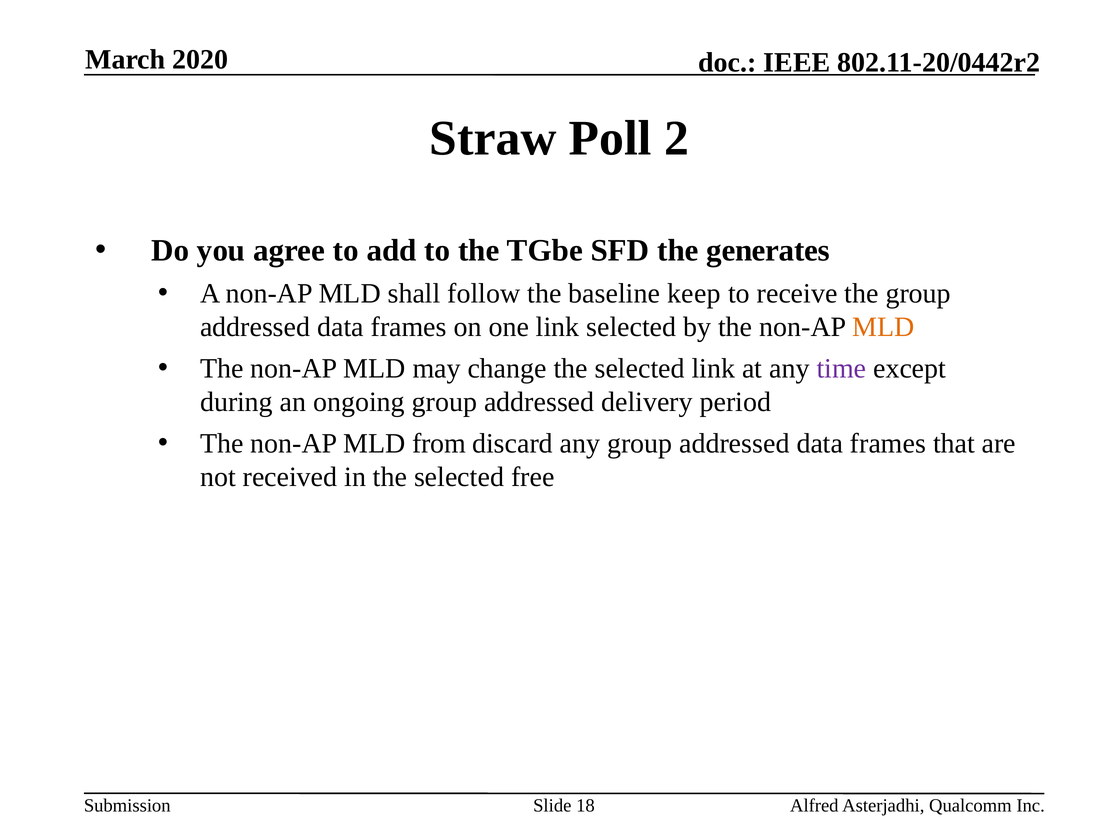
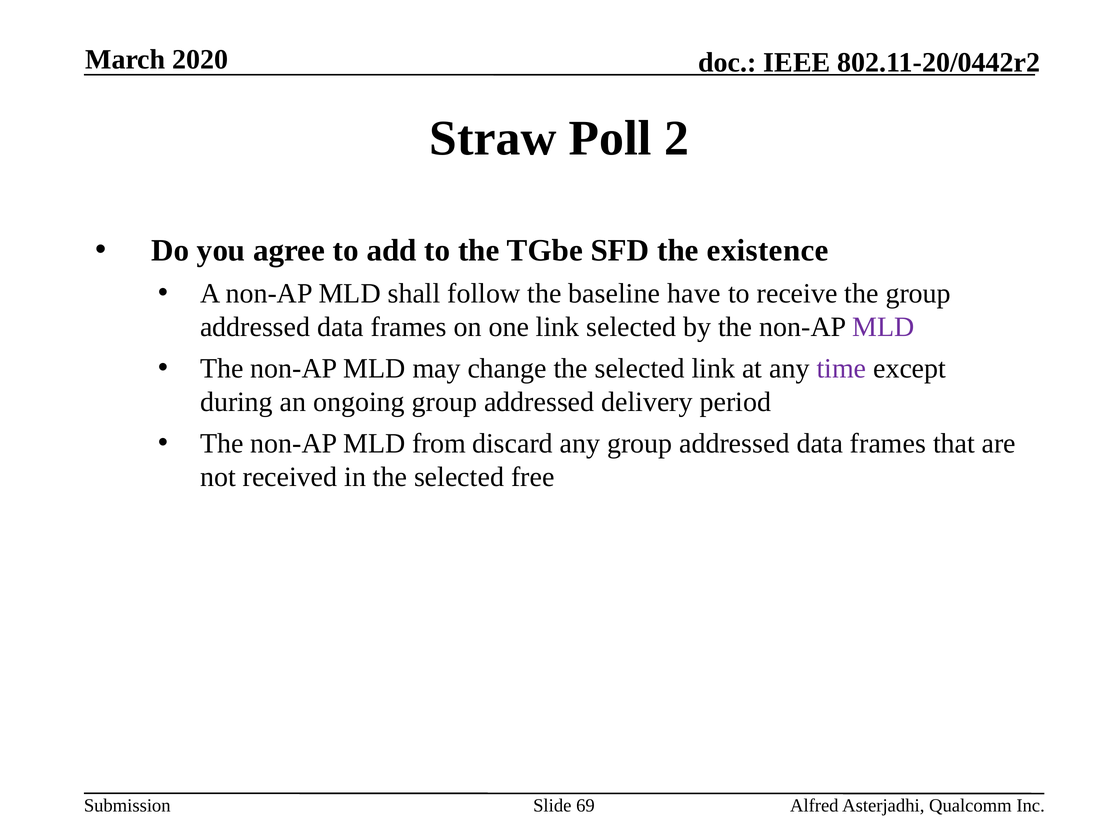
generates: generates -> existence
keep: keep -> have
MLD at (883, 327) colour: orange -> purple
18: 18 -> 69
